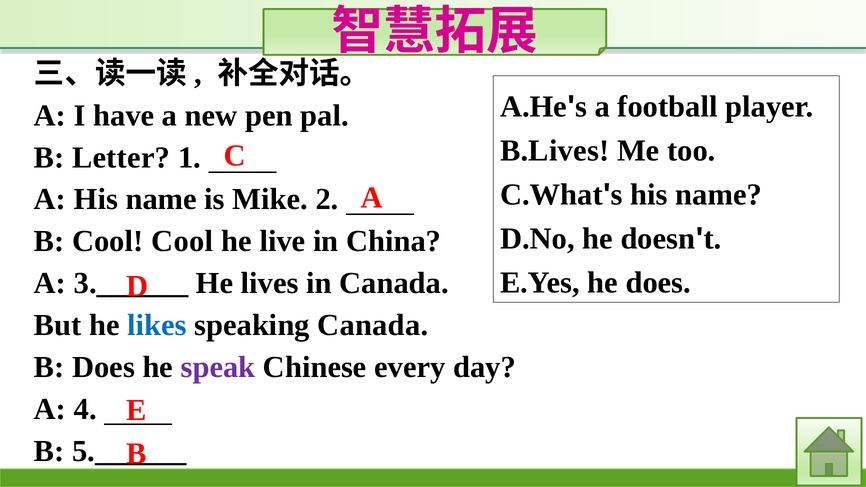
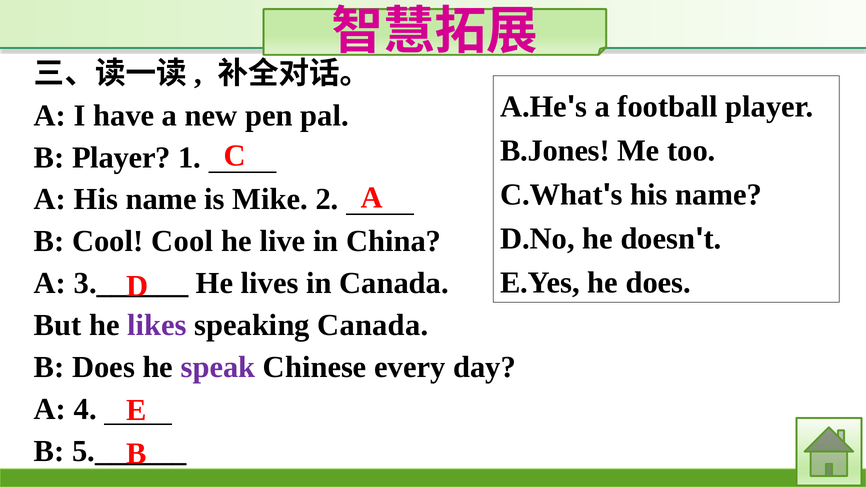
B.Lives: B.Lives -> B.Jones
B Letter: Letter -> Player
likes colour: blue -> purple
